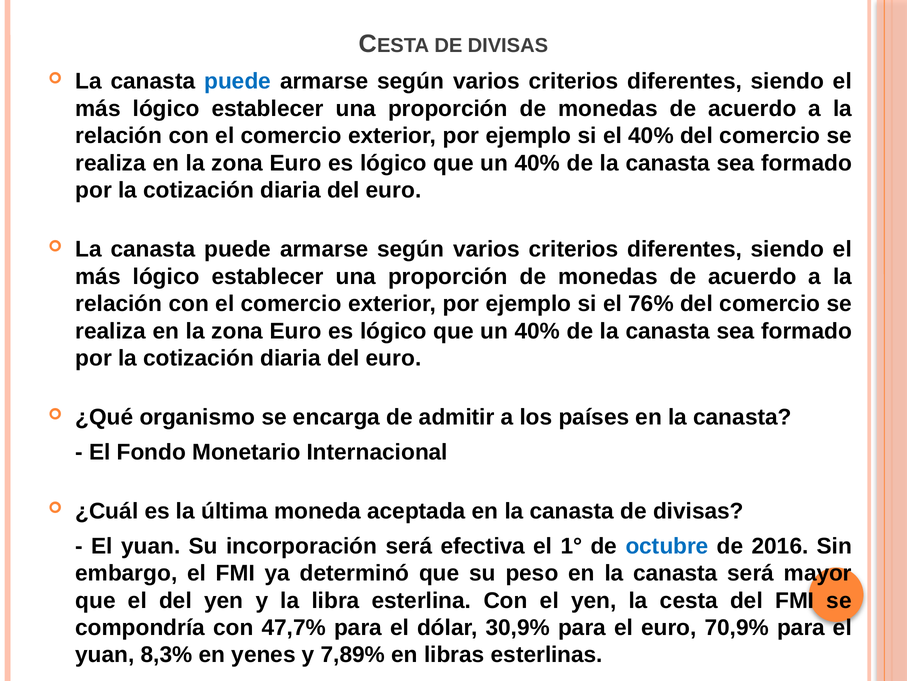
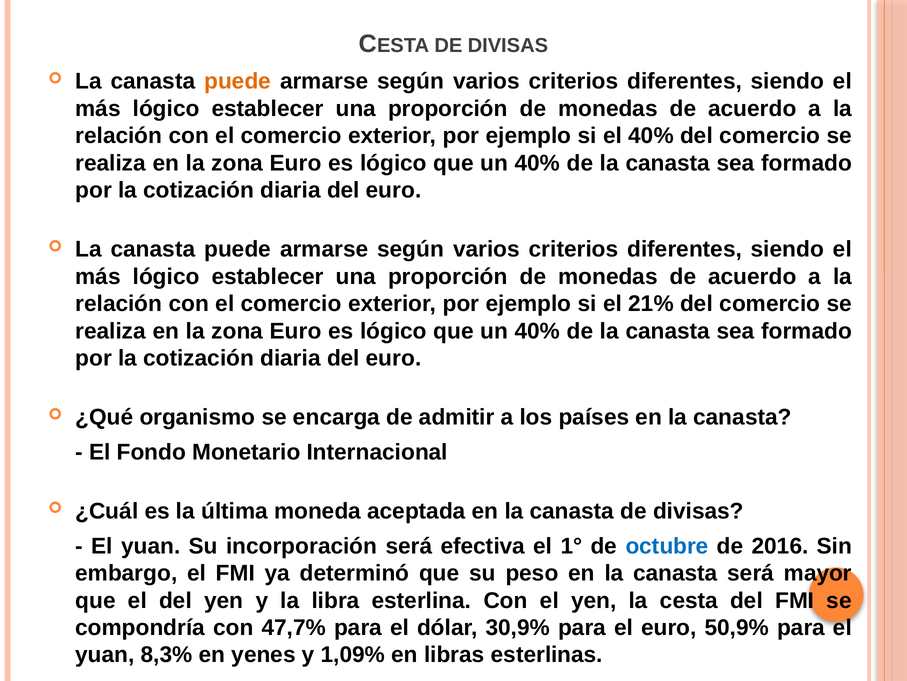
puede at (238, 81) colour: blue -> orange
76%: 76% -> 21%
70,9%: 70,9% -> 50,9%
7,89%: 7,89% -> 1,09%
